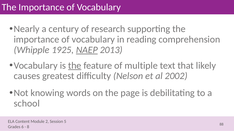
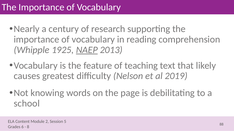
the at (75, 66) underline: present -> none
multiple: multiple -> teaching
2002: 2002 -> 2019
